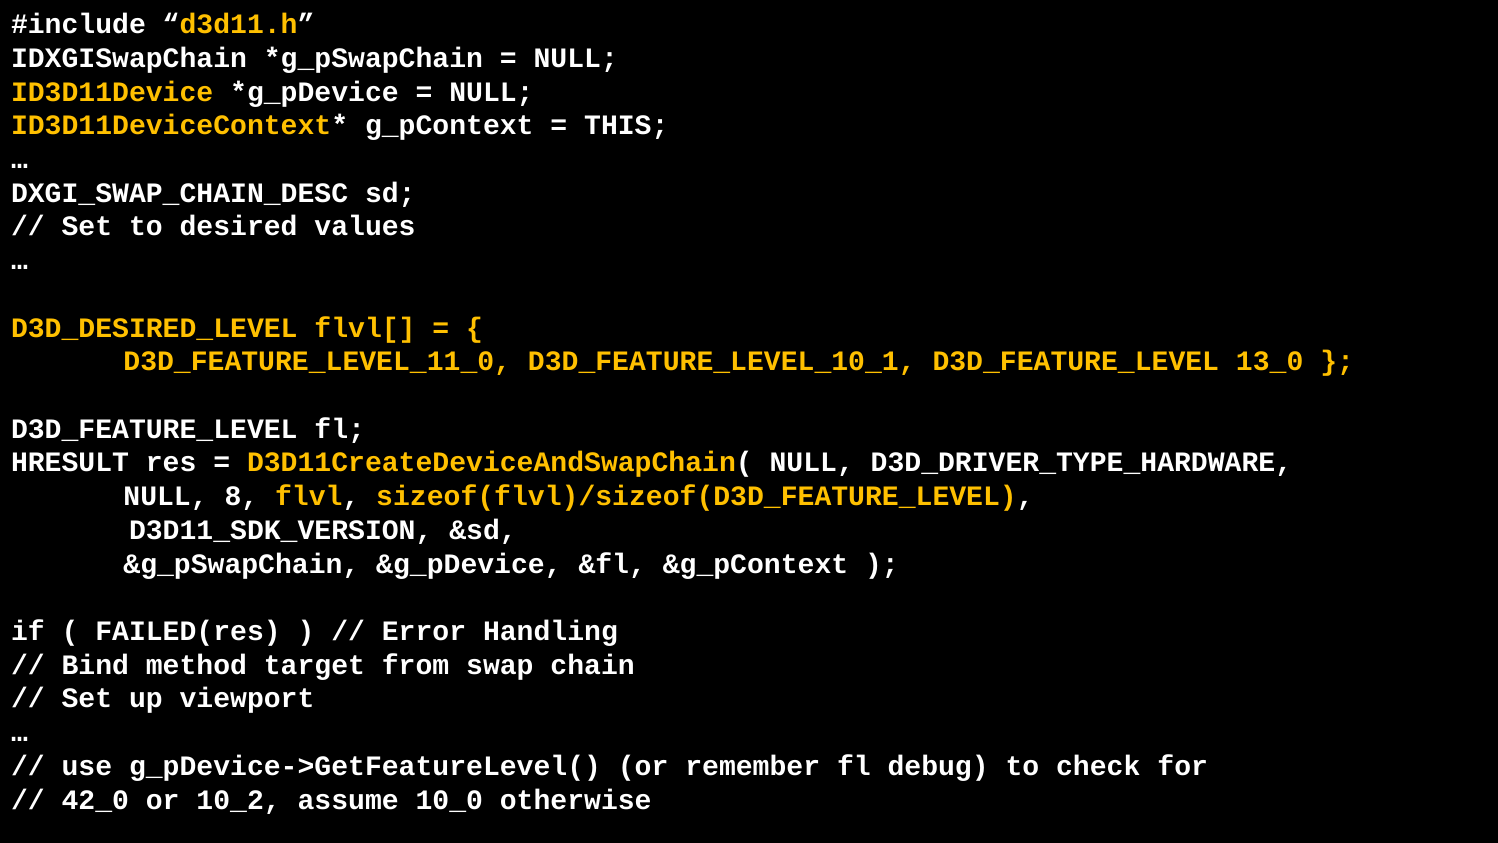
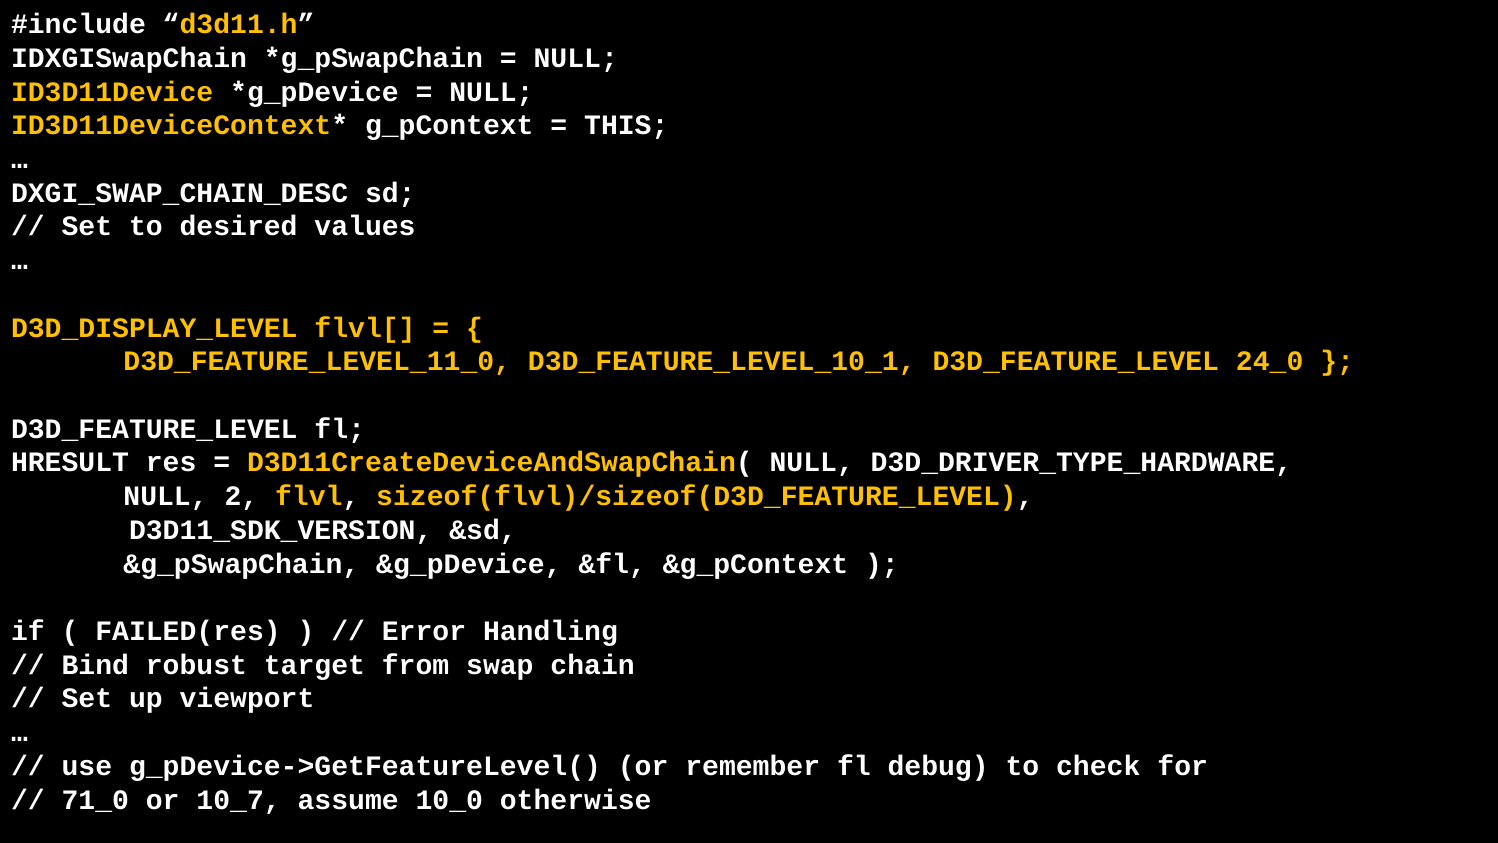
D3D_DESIRED_LEVEL: D3D_DESIRED_LEVEL -> D3D_DISPLAY_LEVEL
13_0: 13_0 -> 24_0
8: 8 -> 2
method: method -> robust
42_0: 42_0 -> 71_0
10_2: 10_2 -> 10_7
